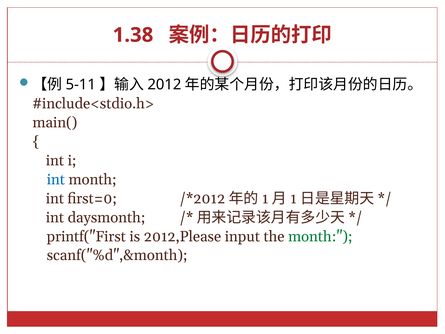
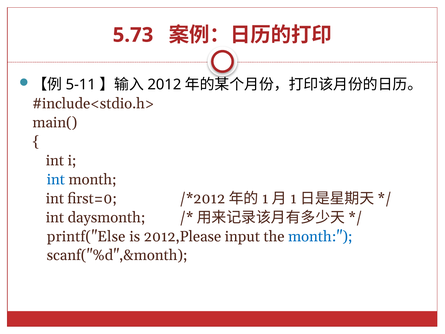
1.38: 1.38 -> 5.73
printf("First: printf("First -> printf("Else
month at (320, 236) colour: green -> blue
